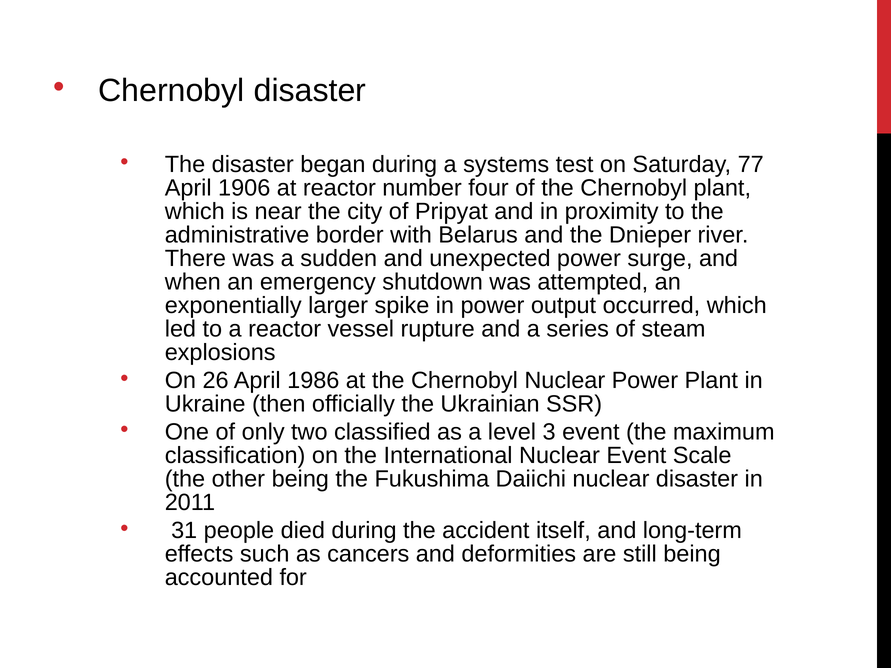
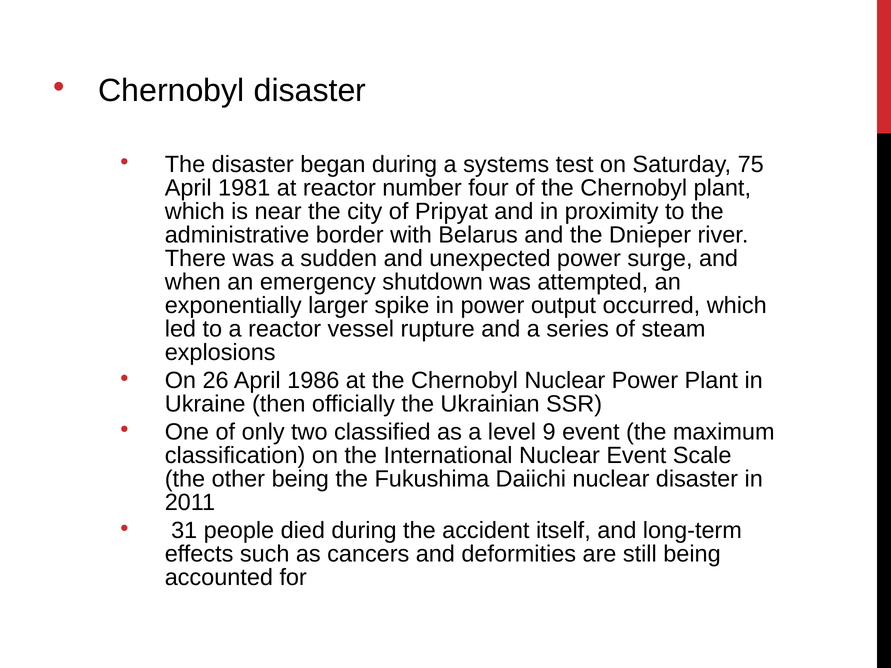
77: 77 -> 75
1906: 1906 -> 1981
3: 3 -> 9
